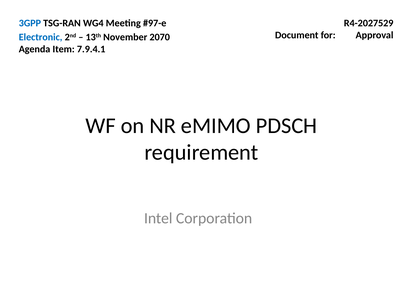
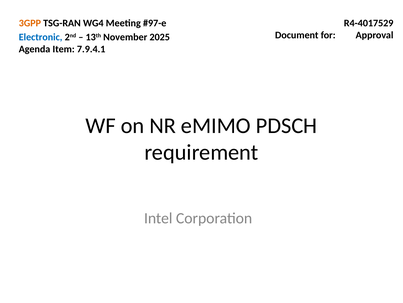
3GPP colour: blue -> orange
R4-2027529: R4-2027529 -> R4-4017529
2070: 2070 -> 2025
